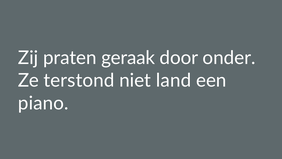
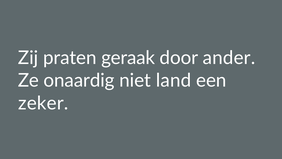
onder: onder -> ander
terstond: terstond -> onaardig
piano: piano -> zeker
